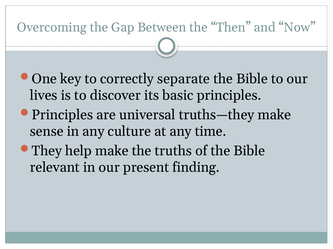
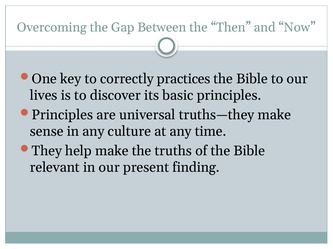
separate: separate -> practices
